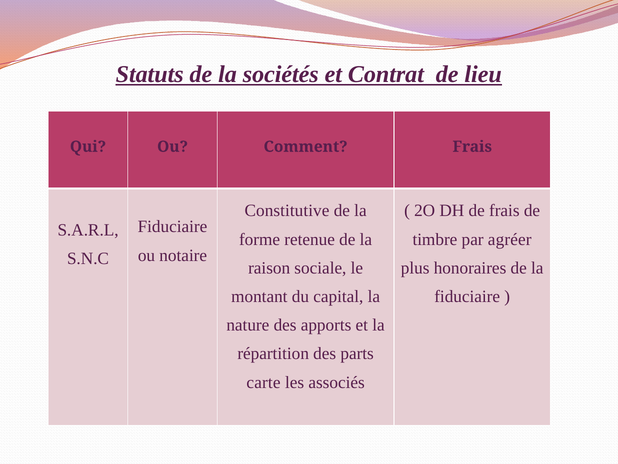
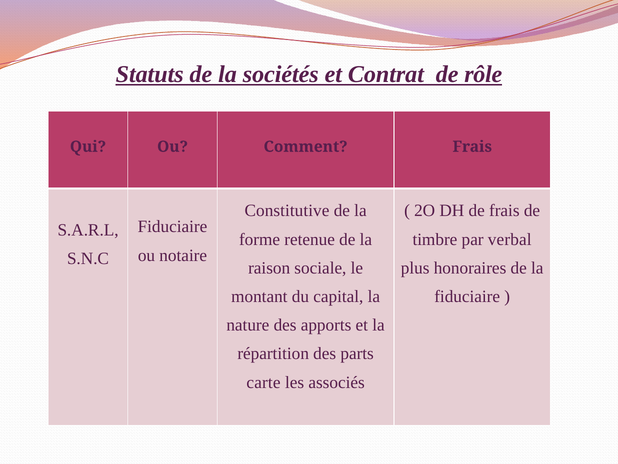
lieu: lieu -> rôle
agréer: agréer -> verbal
